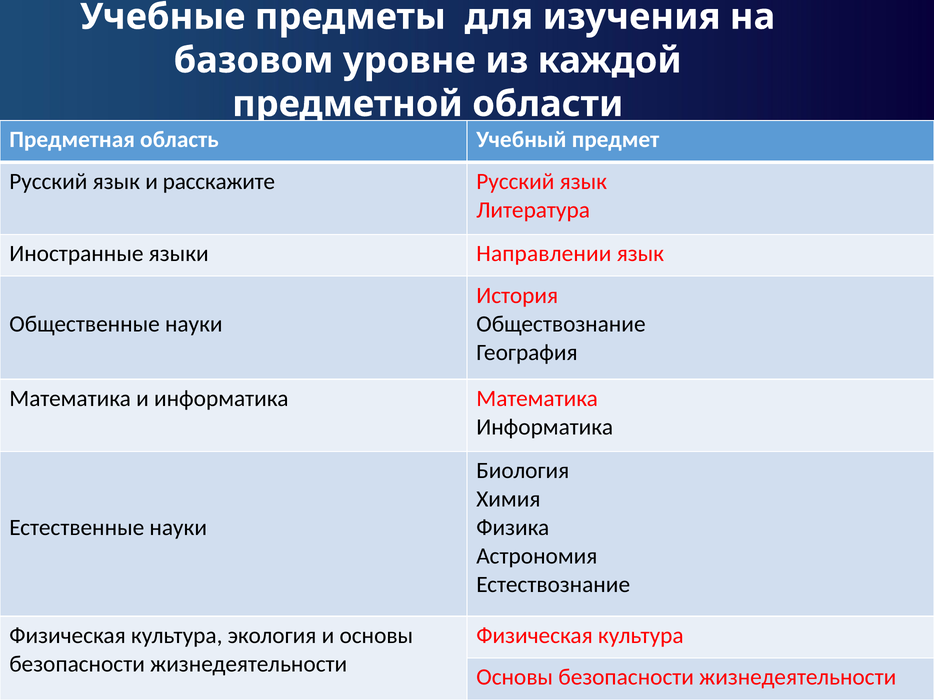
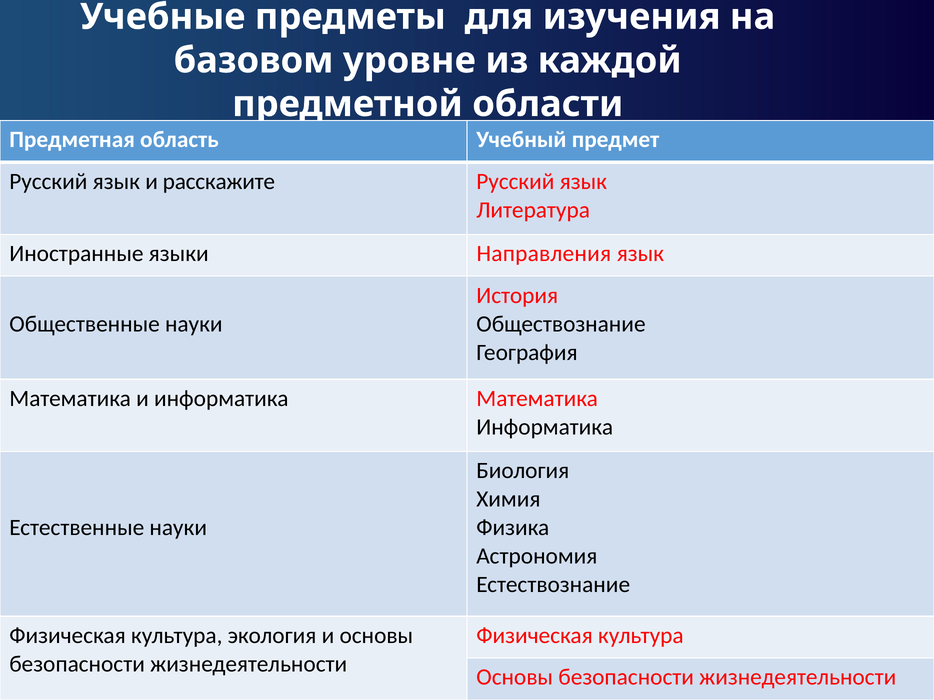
Направлении: Направлении -> Направления
